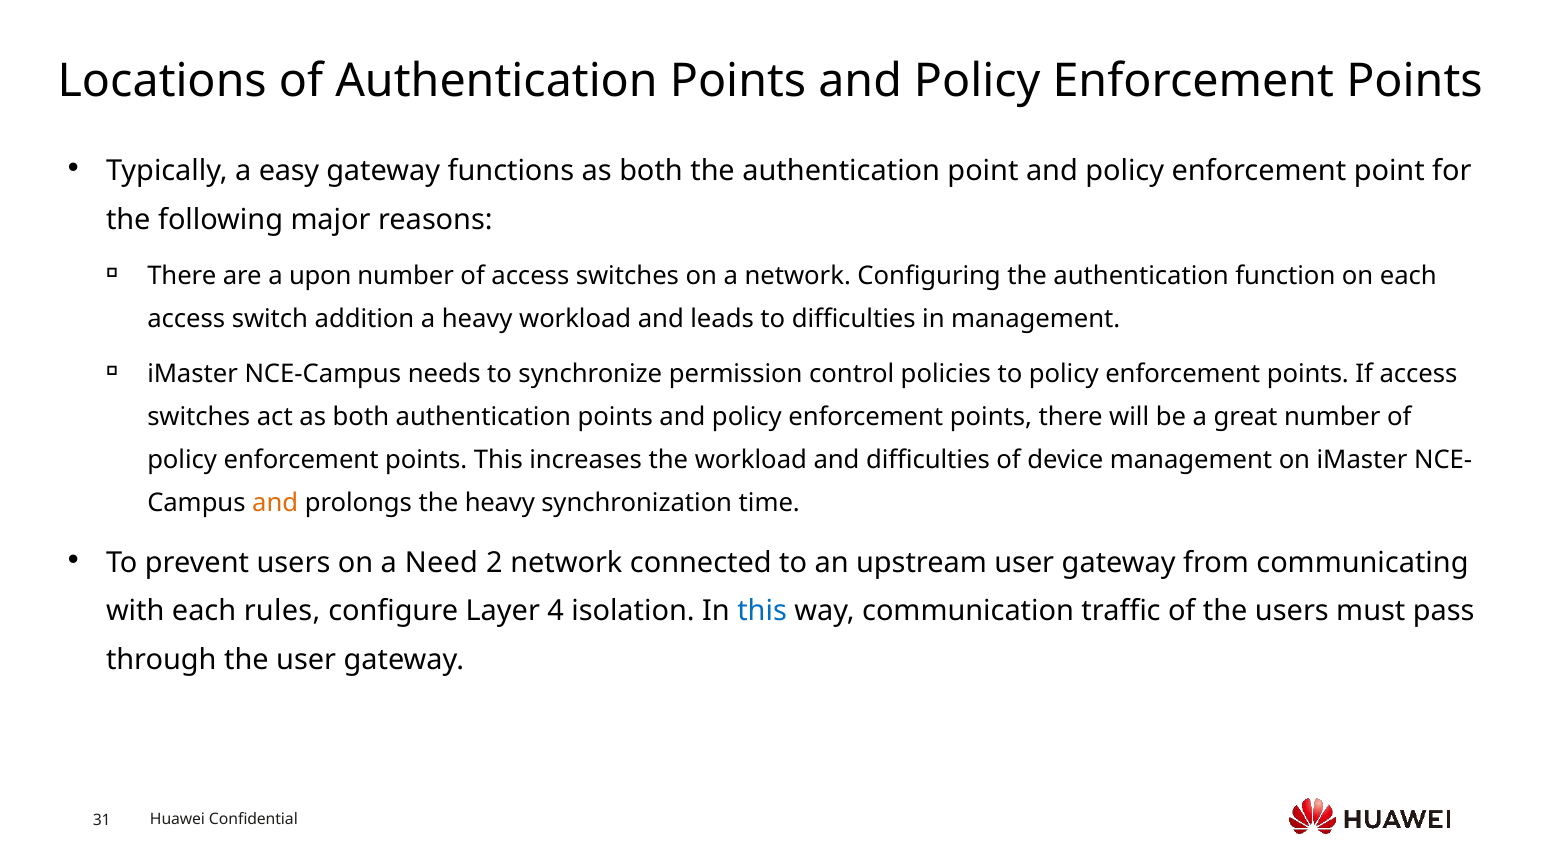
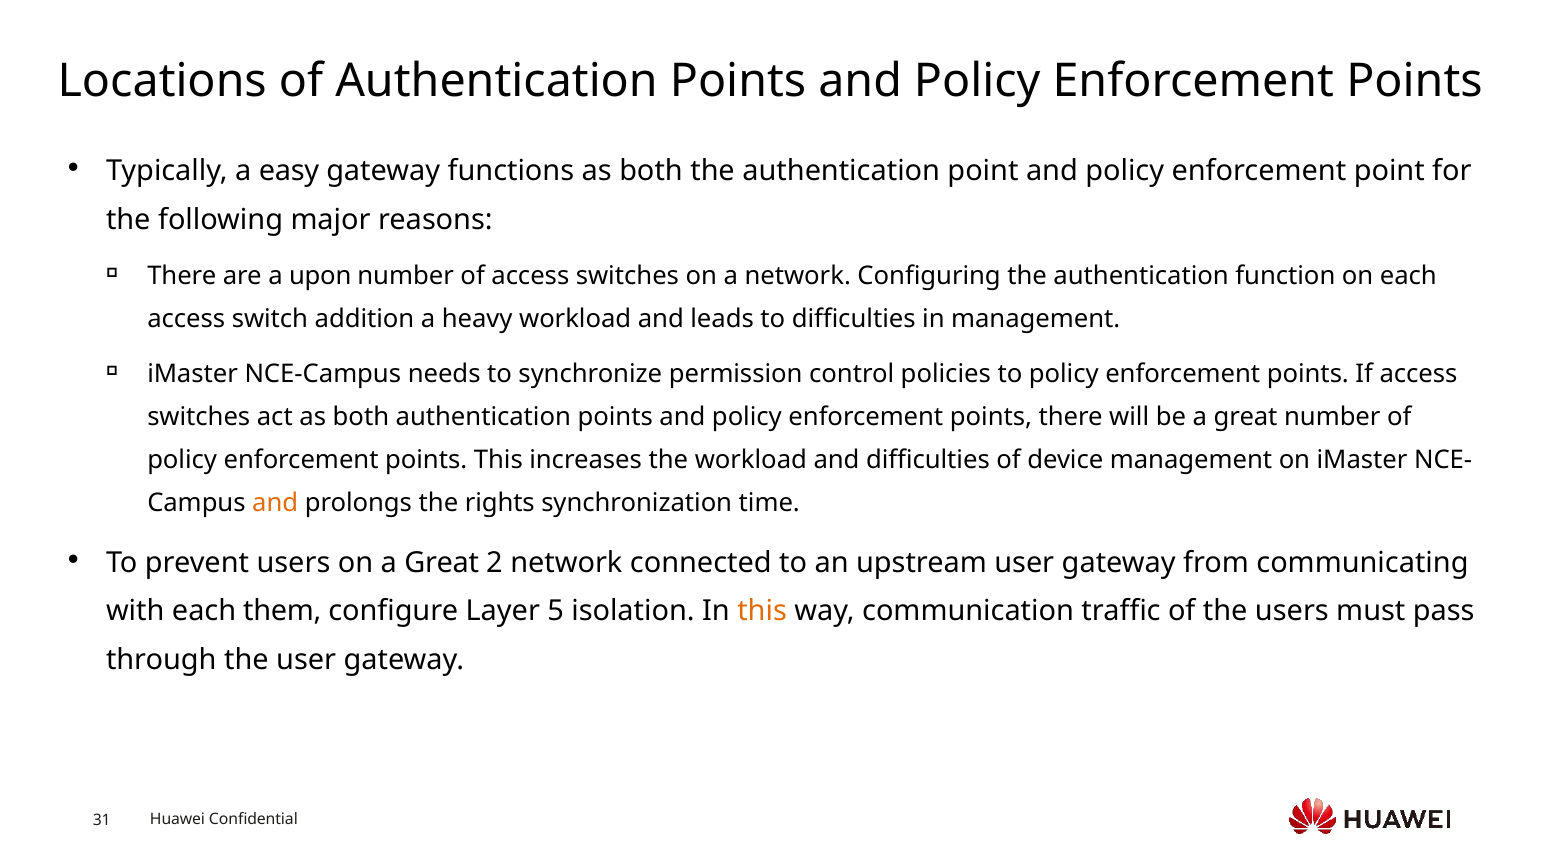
the heavy: heavy -> rights
on a Need: Need -> Great
rules: rules -> them
4: 4 -> 5
this at (762, 612) colour: blue -> orange
